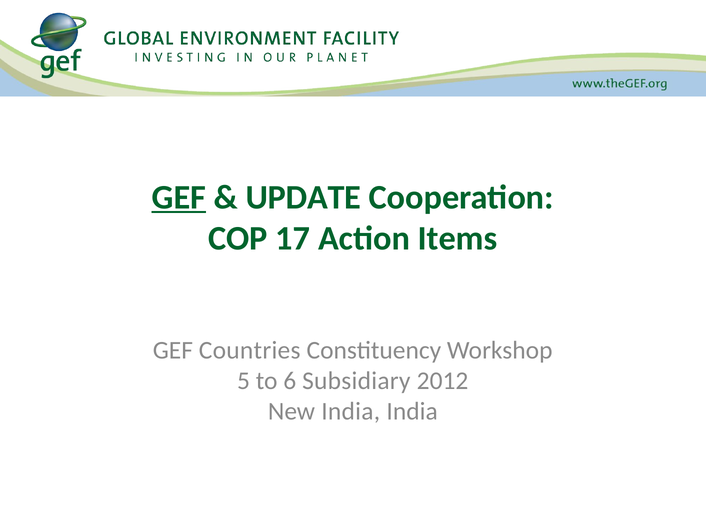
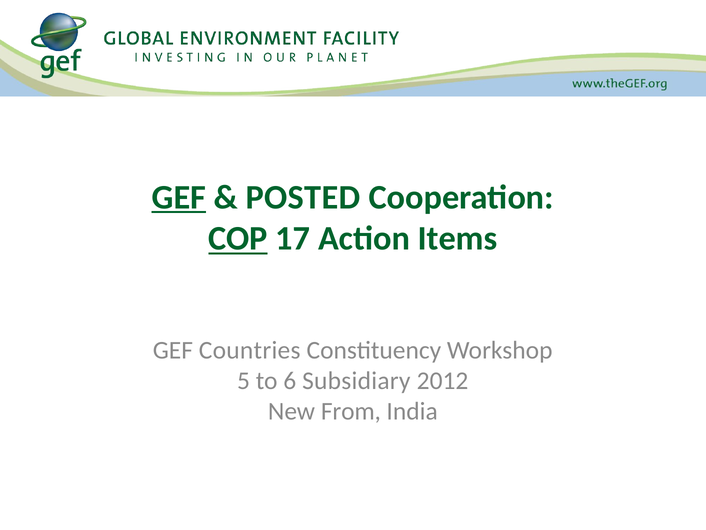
UPDATE: UPDATE -> POSTED
COP underline: none -> present
New India: India -> From
